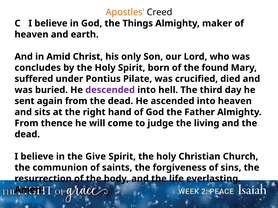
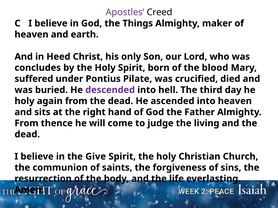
Apostles colour: orange -> purple
Amid: Amid -> Heed
found: found -> blood
sent at (25, 101): sent -> holy
